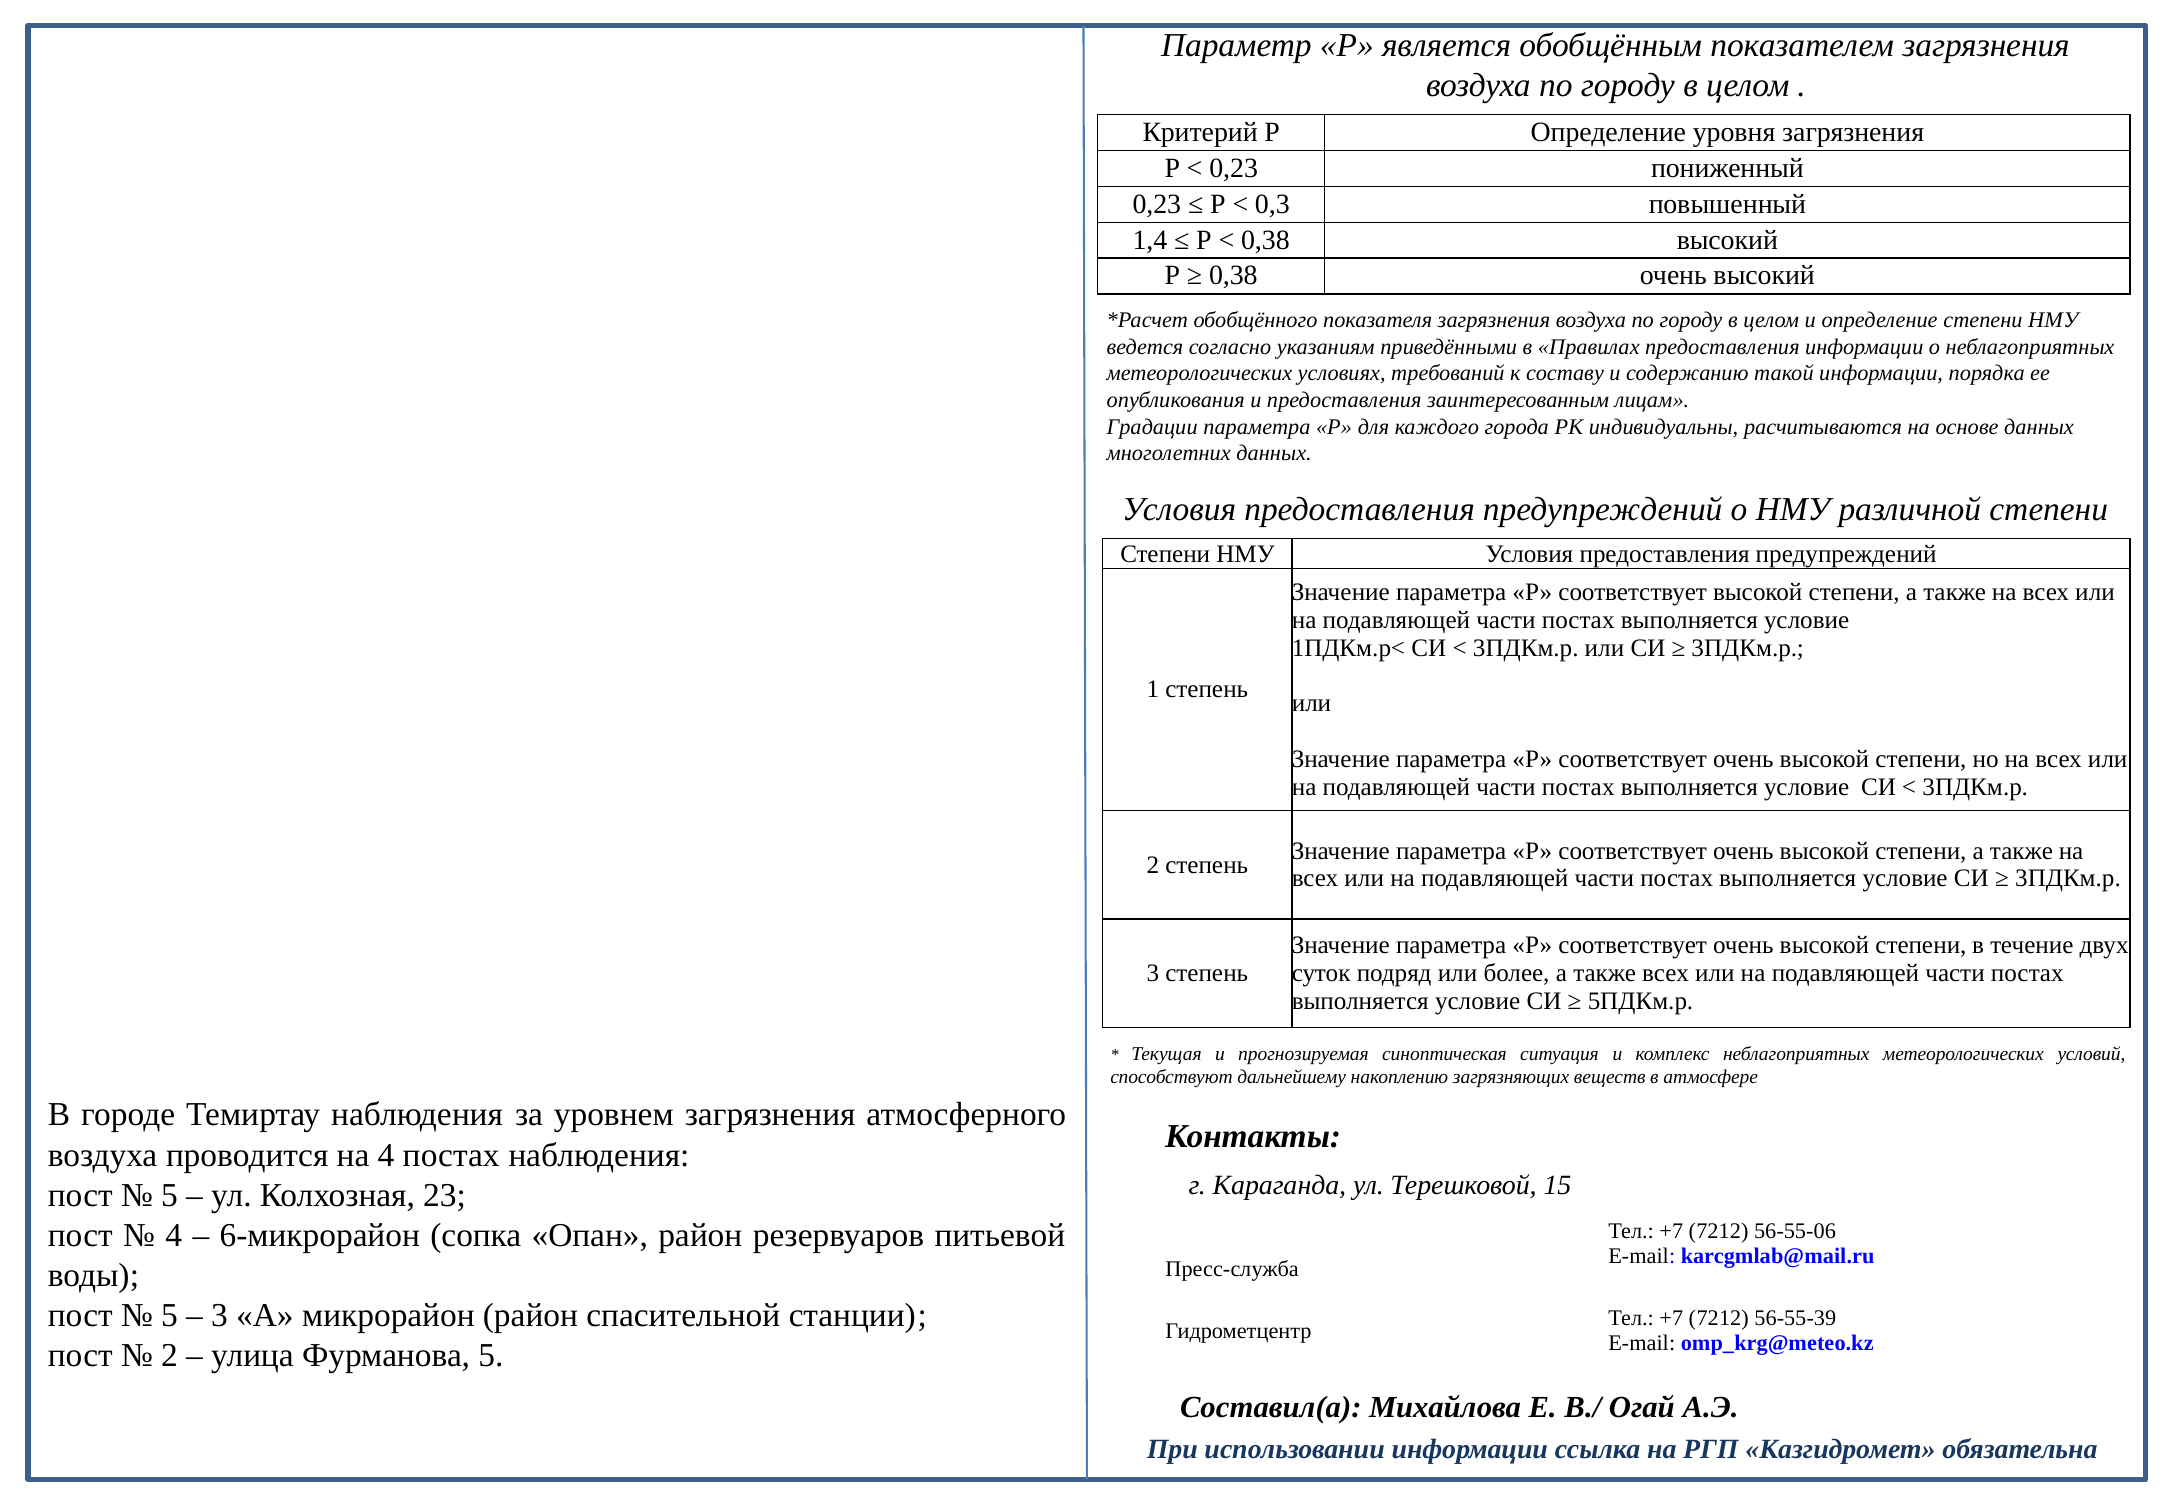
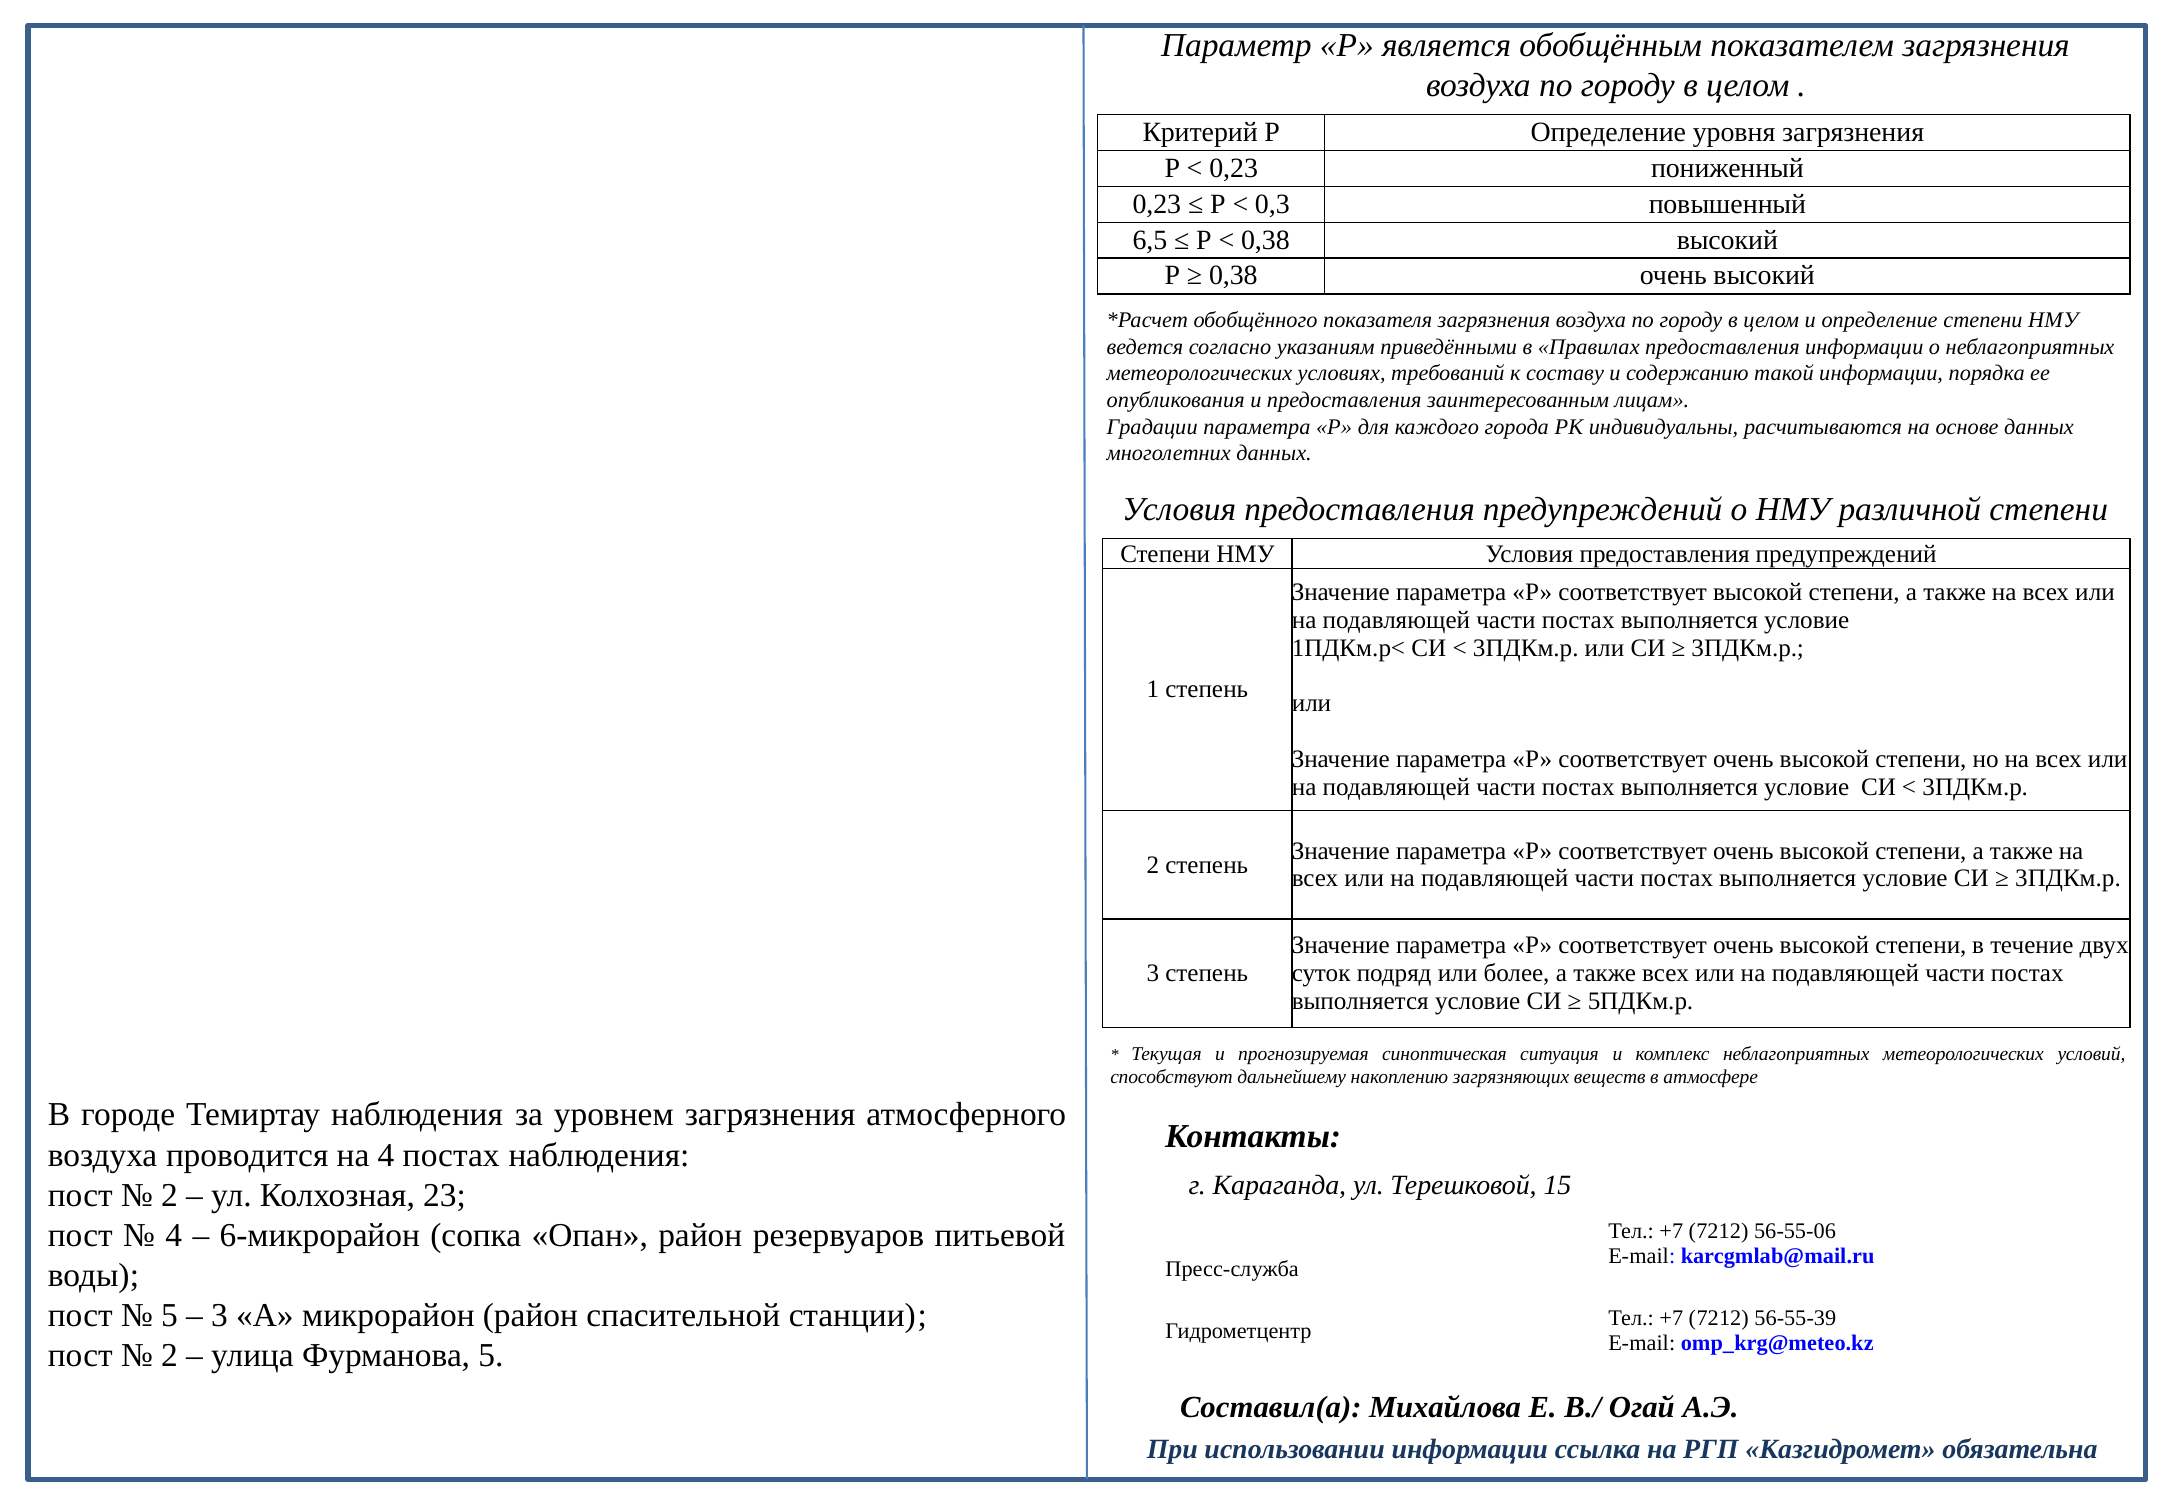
1,4: 1,4 -> 6,5
5 at (169, 1195): 5 -> 2
